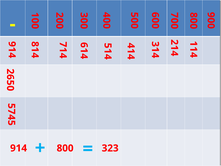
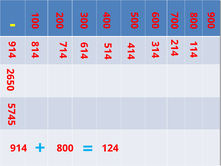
323: 323 -> 124
